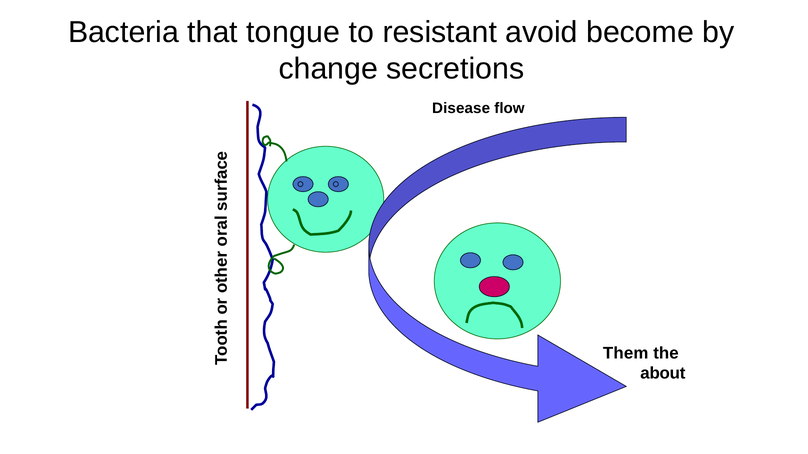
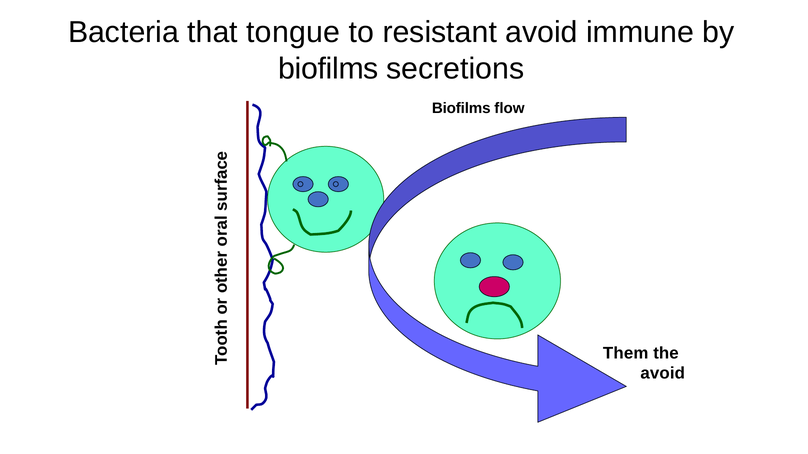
become: become -> immune
change at (328, 69): change -> biofilms
Disease at (461, 108): Disease -> Biofilms
about at (663, 374): about -> avoid
